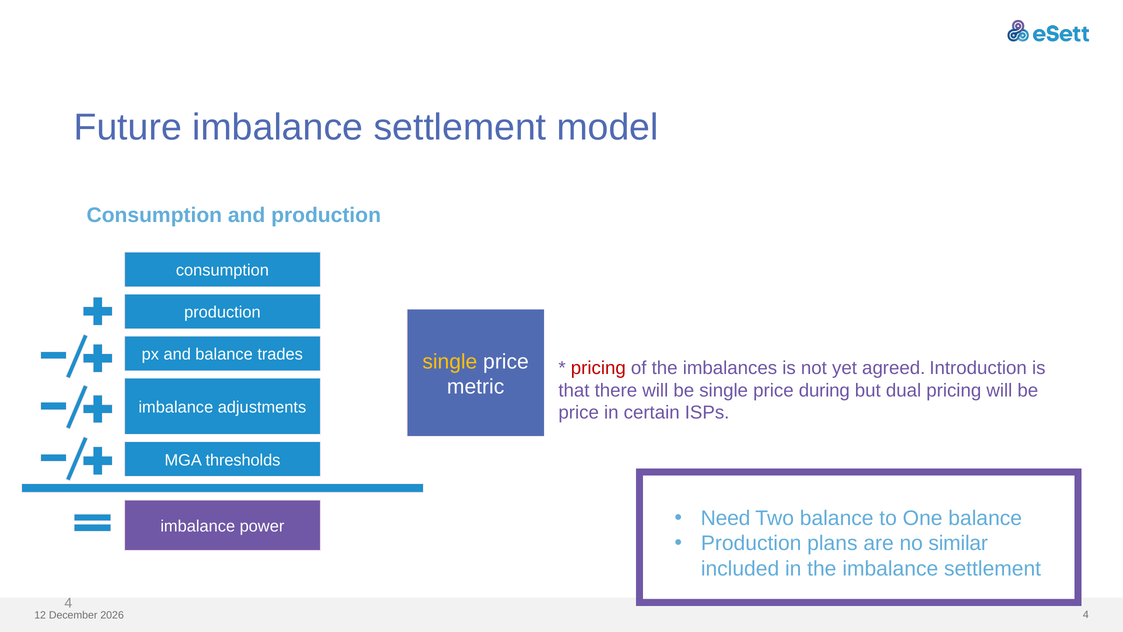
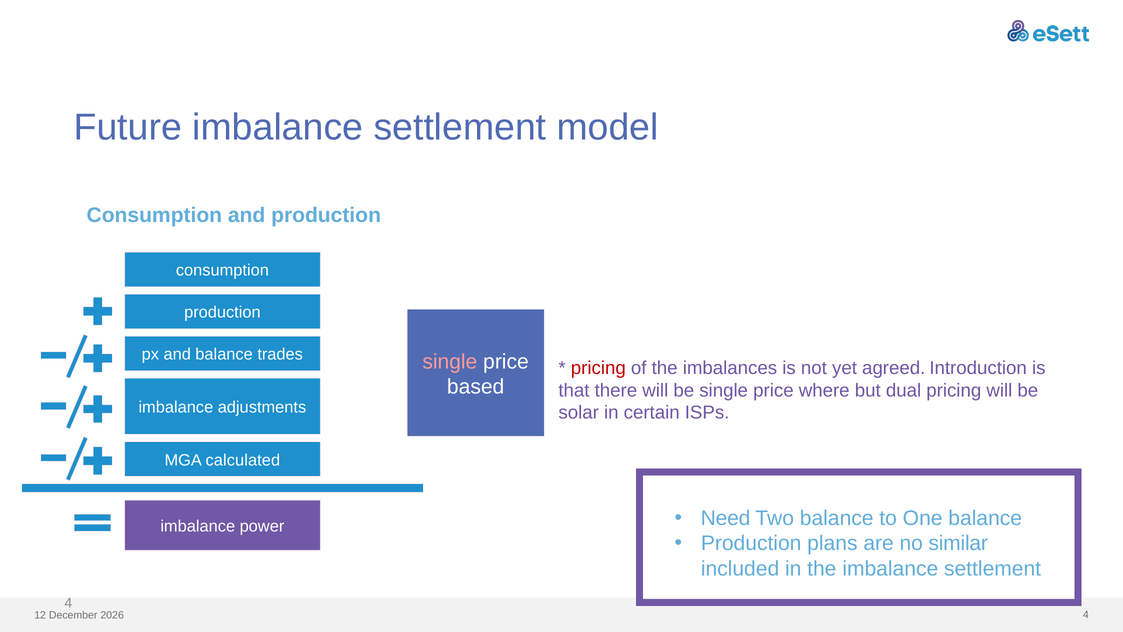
single at (450, 361) colour: yellow -> pink
metric: metric -> based
during: during -> where
price at (579, 413): price -> solar
thresholds: thresholds -> calculated
